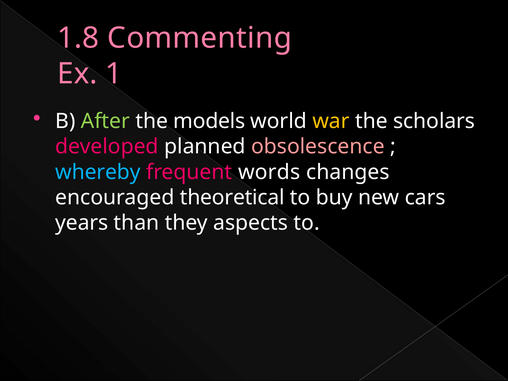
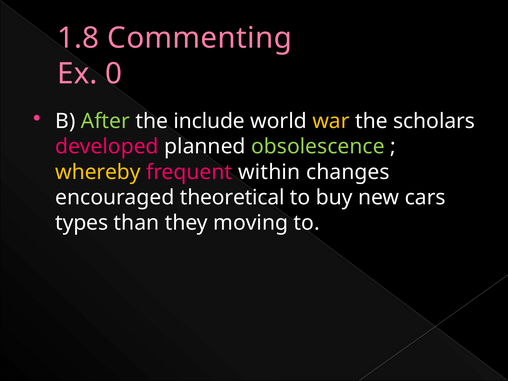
1: 1 -> 0
models: models -> include
obsolescence colour: pink -> light green
whereby colour: light blue -> yellow
words: words -> within
years: years -> types
aspects: aspects -> moving
